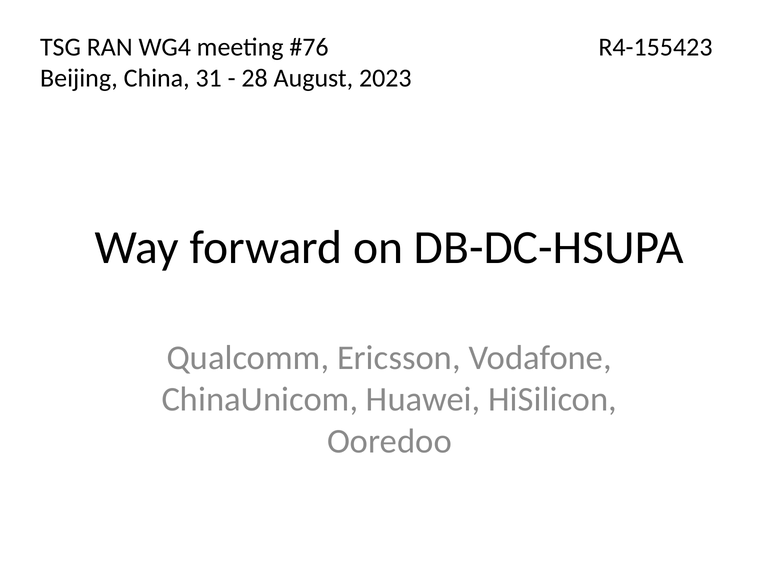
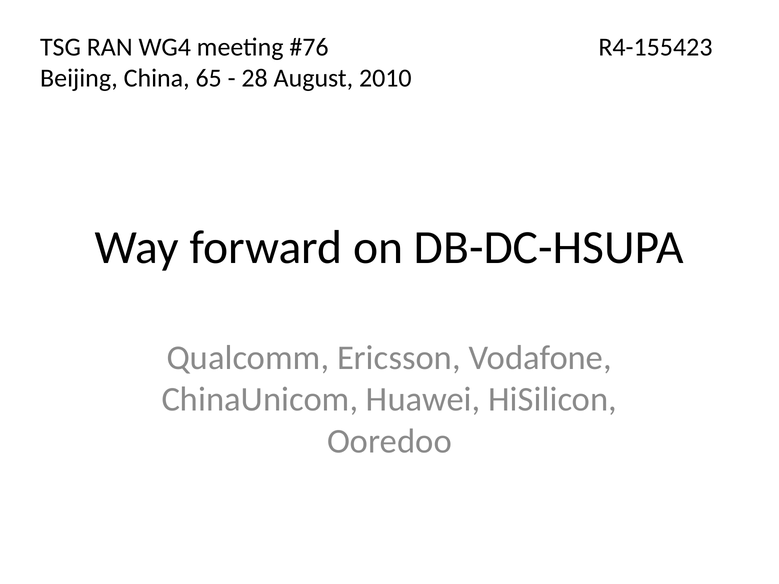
31: 31 -> 65
2023: 2023 -> 2010
